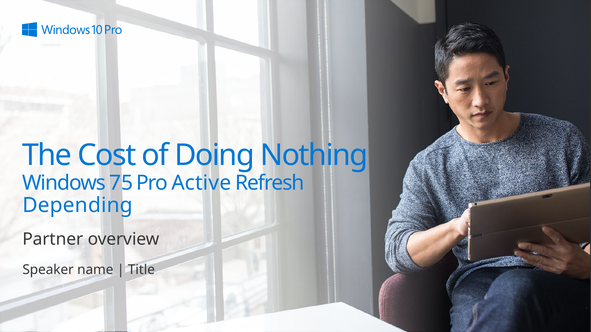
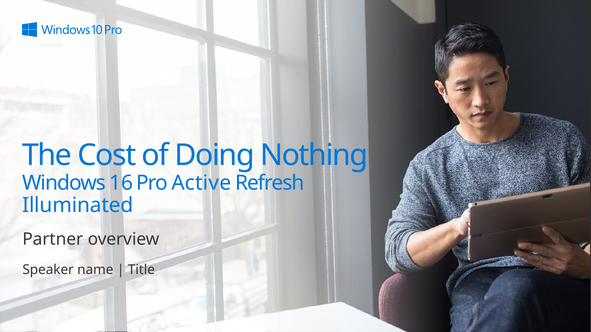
75: 75 -> 16
Depending: Depending -> Illuminated
